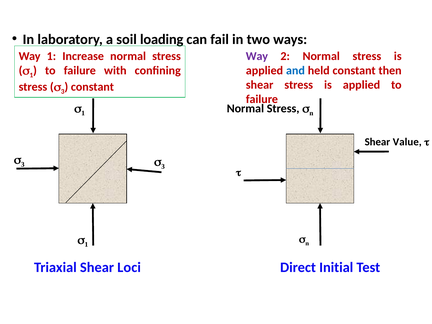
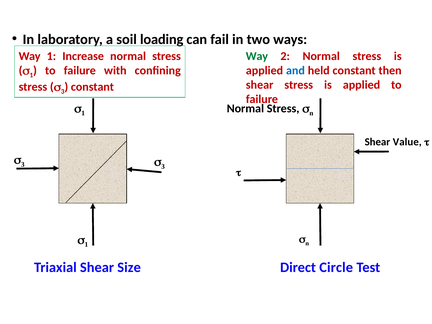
Way at (257, 56) colour: purple -> green
Loci: Loci -> Size
Initial: Initial -> Circle
